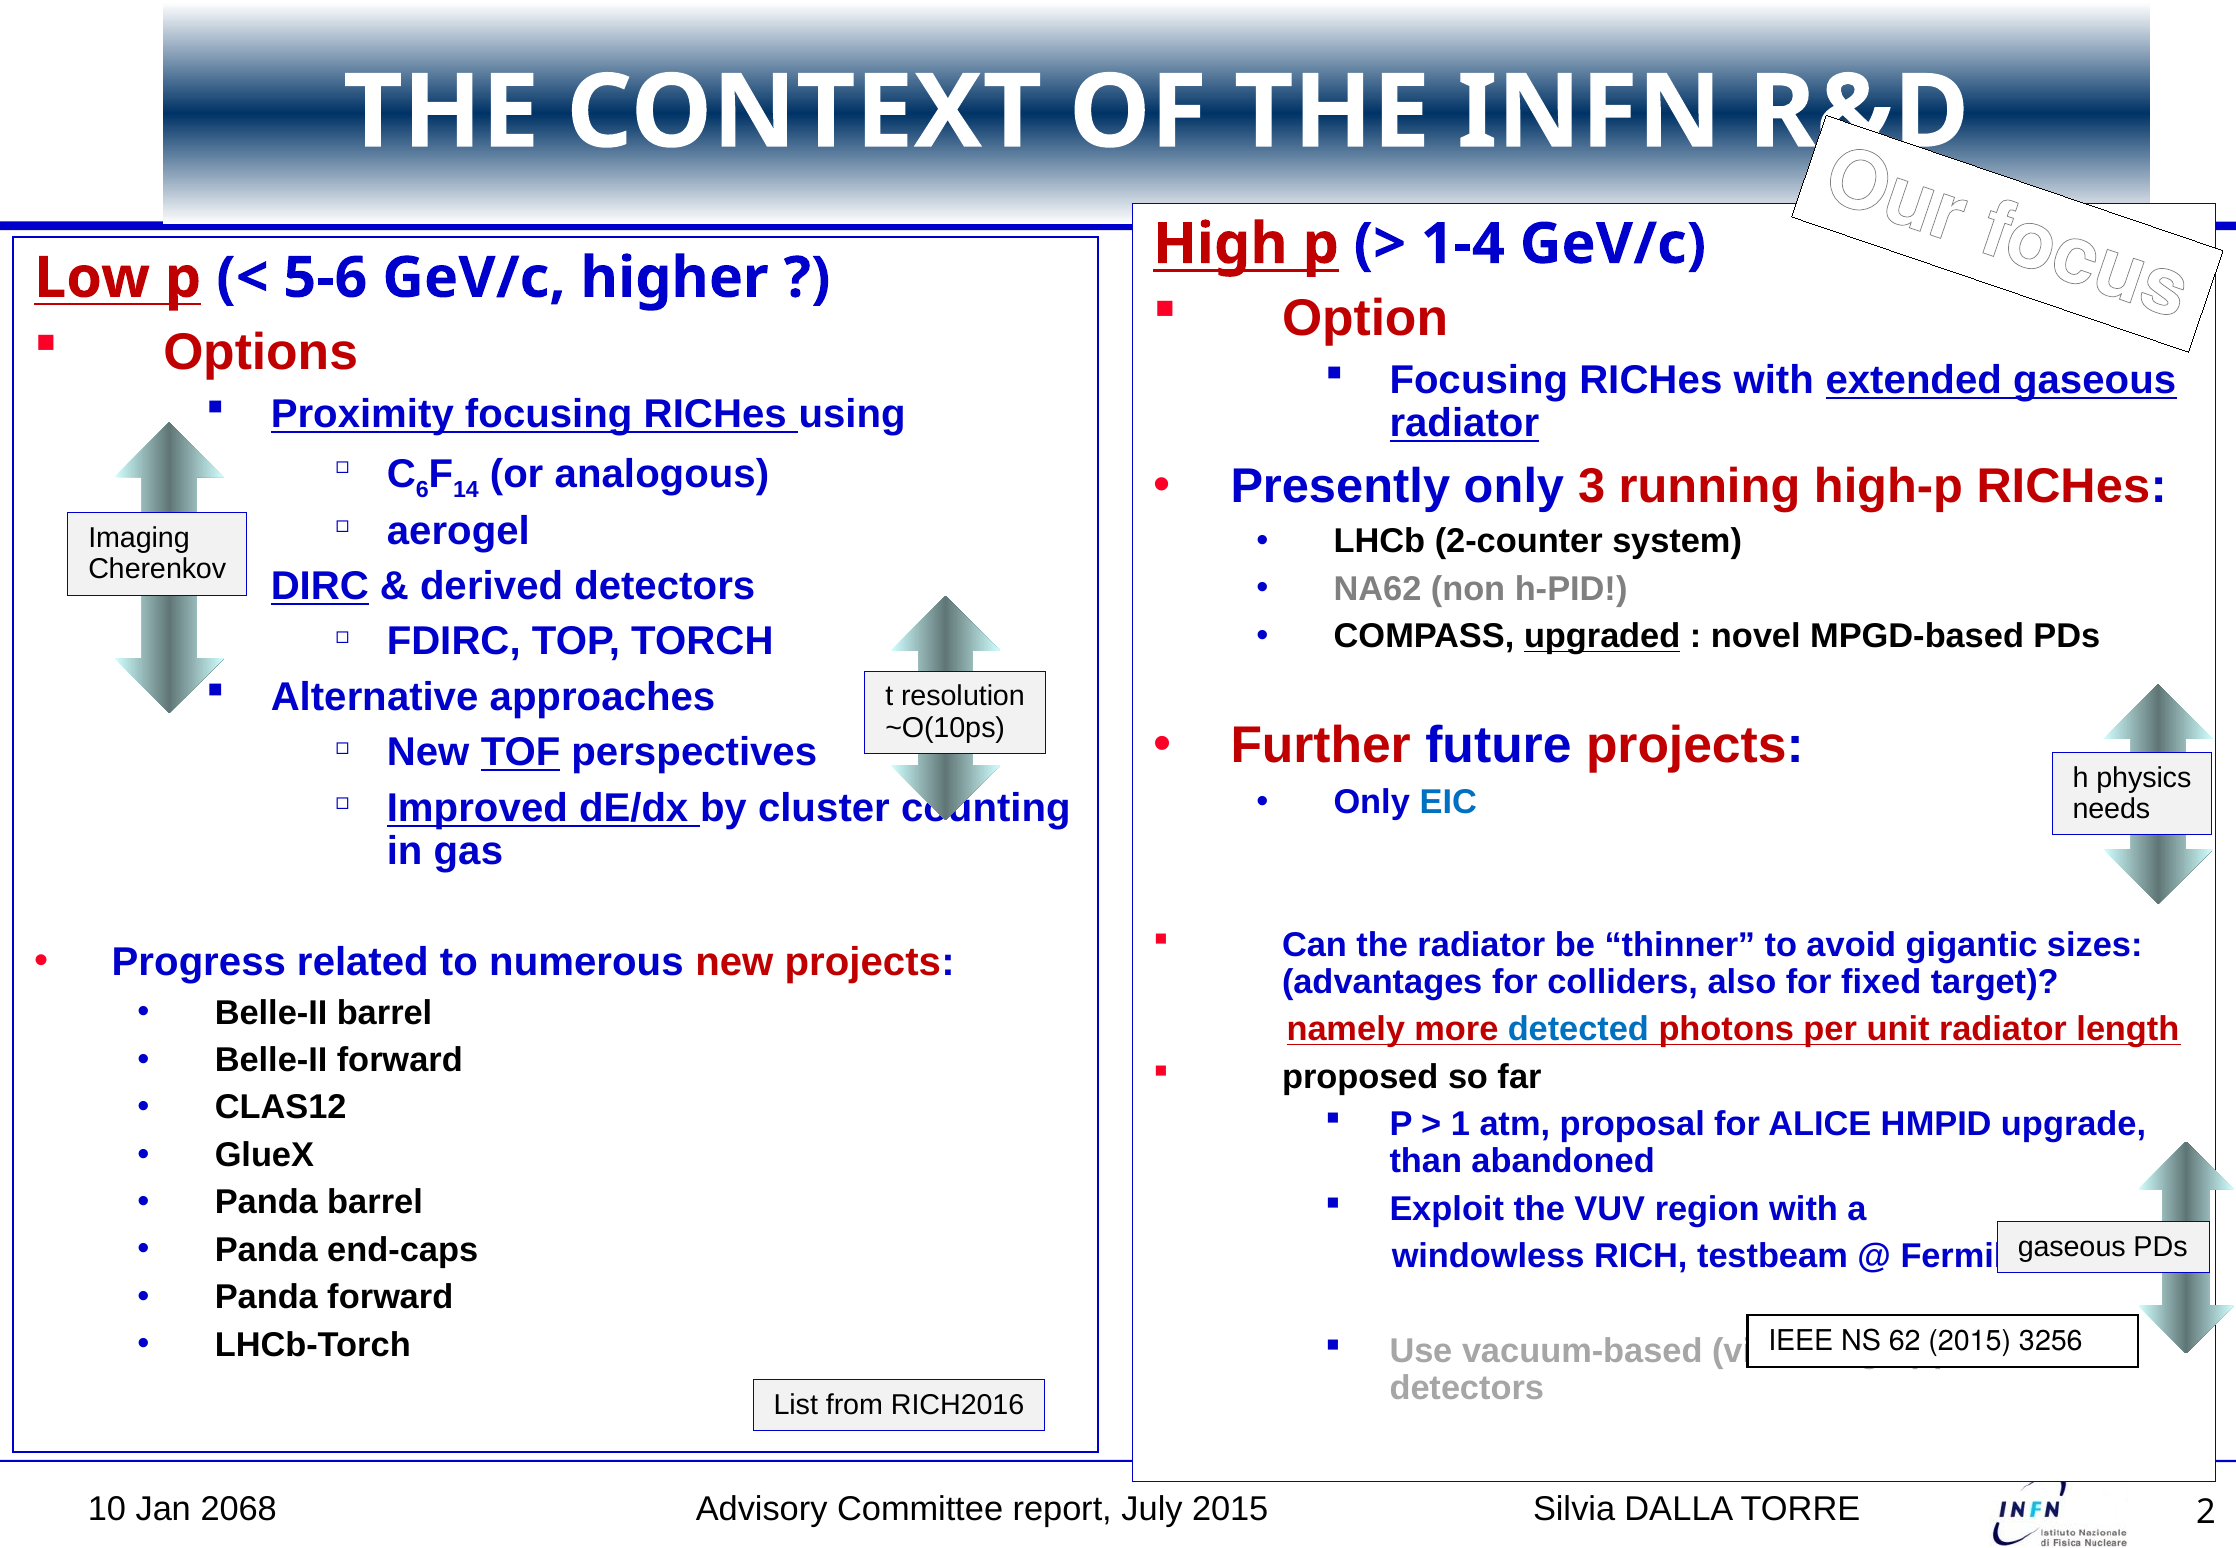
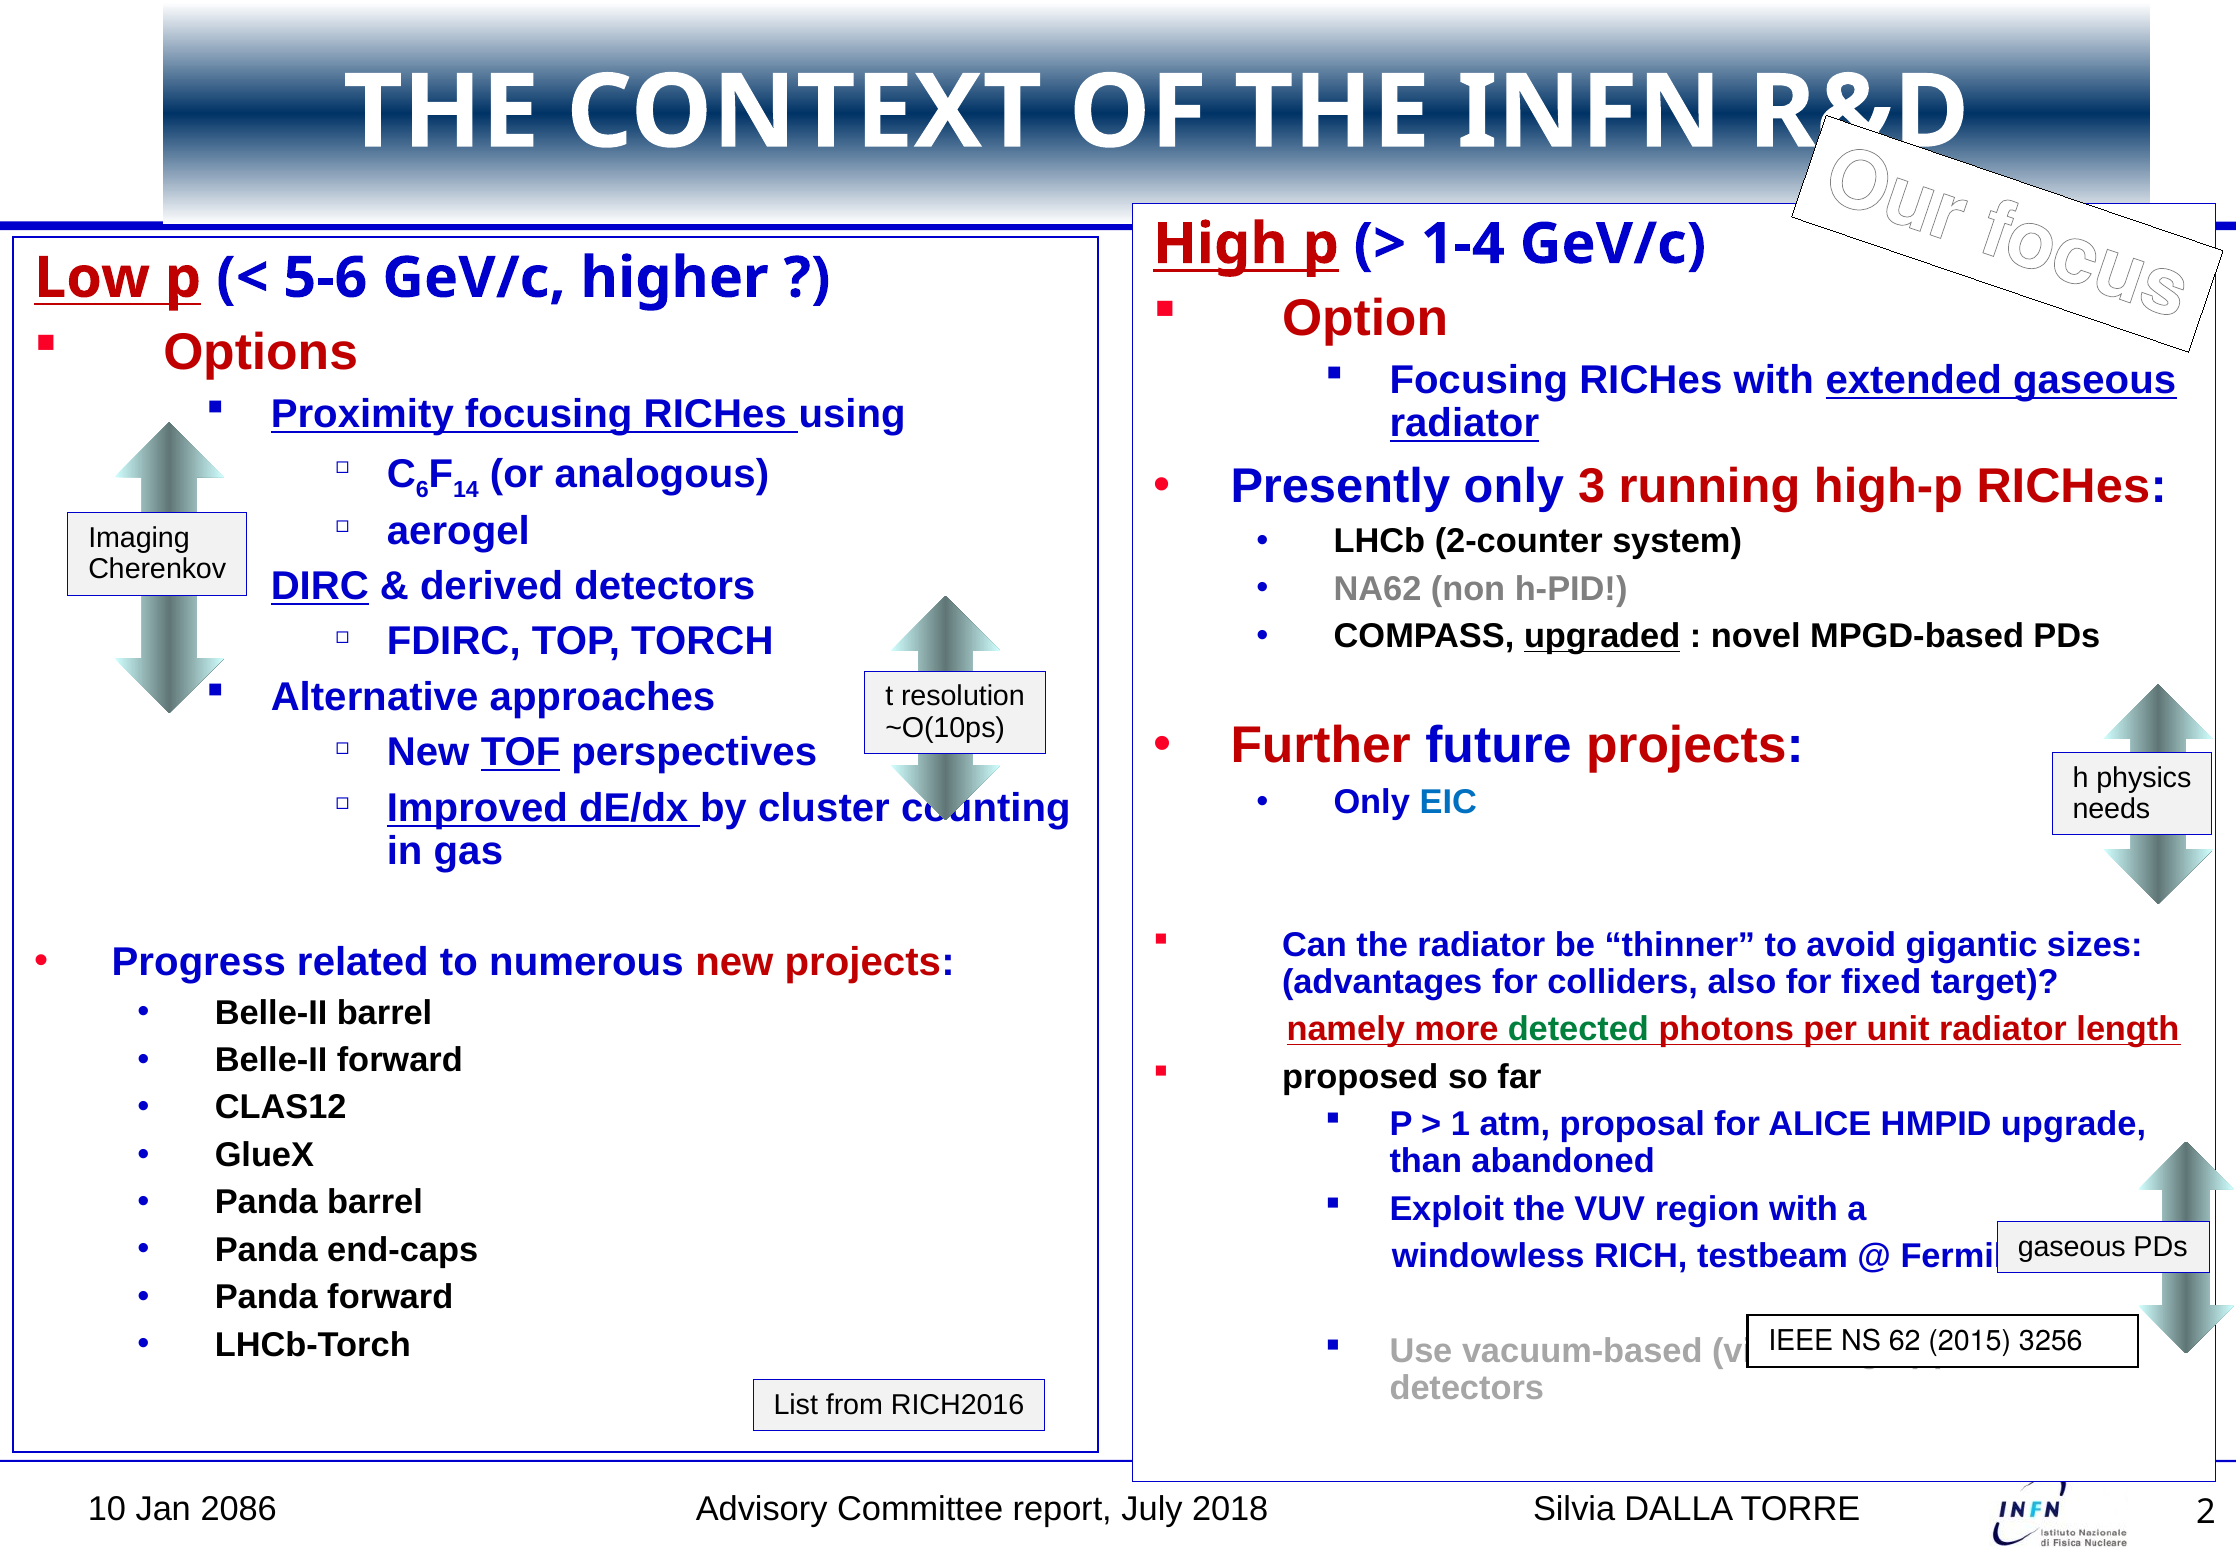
detected colour: blue -> green
2068: 2068 -> 2086
July 2015: 2015 -> 2018
